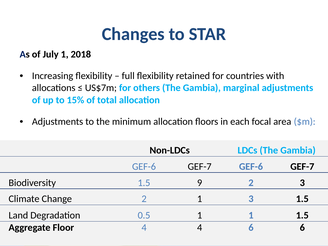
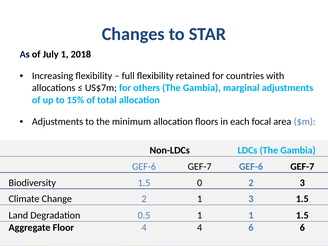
9: 9 -> 0
